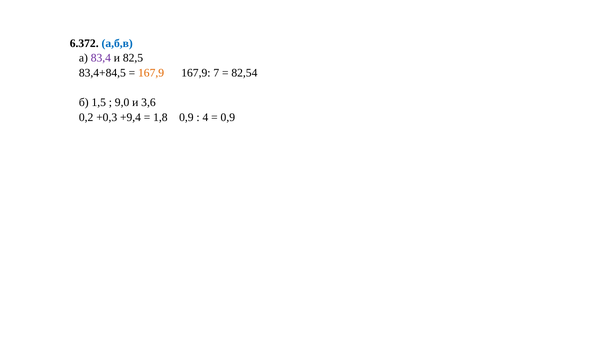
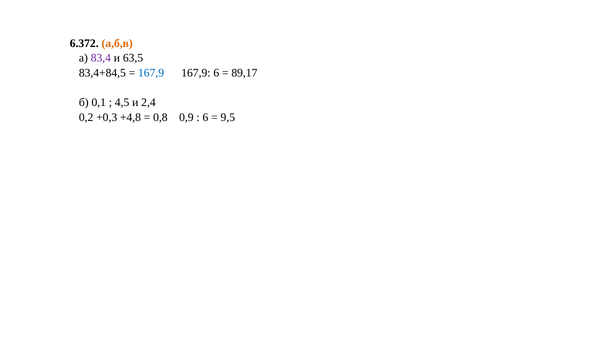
а,б,в colour: blue -> orange
82,5: 82,5 -> 63,5
167,9 at (151, 73) colour: orange -> blue
167,9 7: 7 -> 6
82,54: 82,54 -> 89,17
1,5: 1,5 -> 0,1
9,0: 9,0 -> 4,5
3,6: 3,6 -> 2,4
+9,4: +9,4 -> +4,8
1,8: 1,8 -> 0,8
4 at (205, 117): 4 -> 6
0,9 at (228, 117): 0,9 -> 9,5
